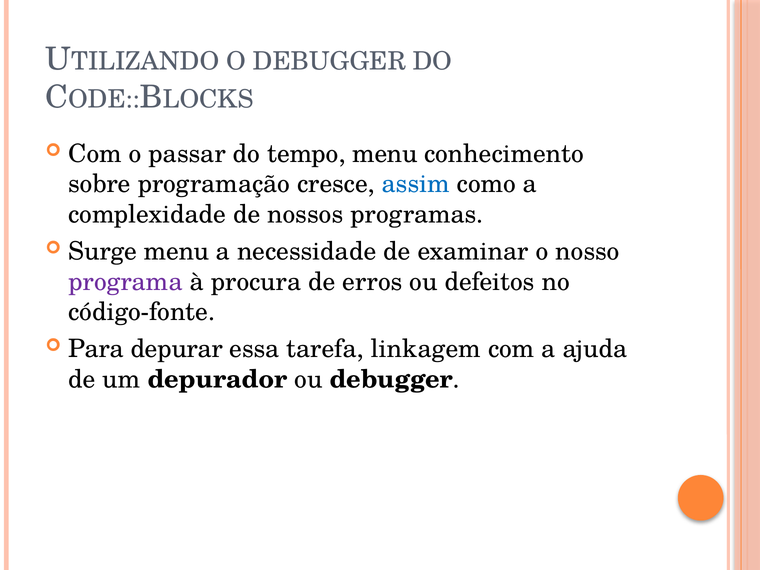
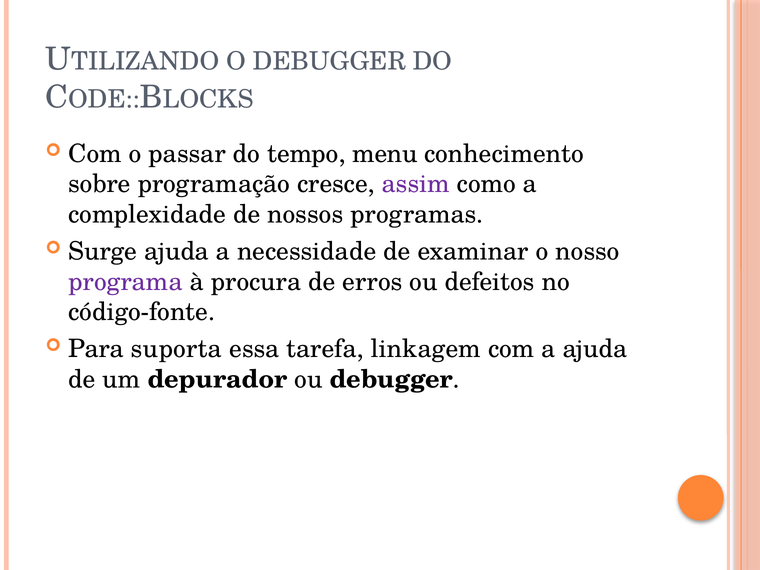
assim colour: blue -> purple
Surge menu: menu -> ajuda
depurar: depurar -> suporta
